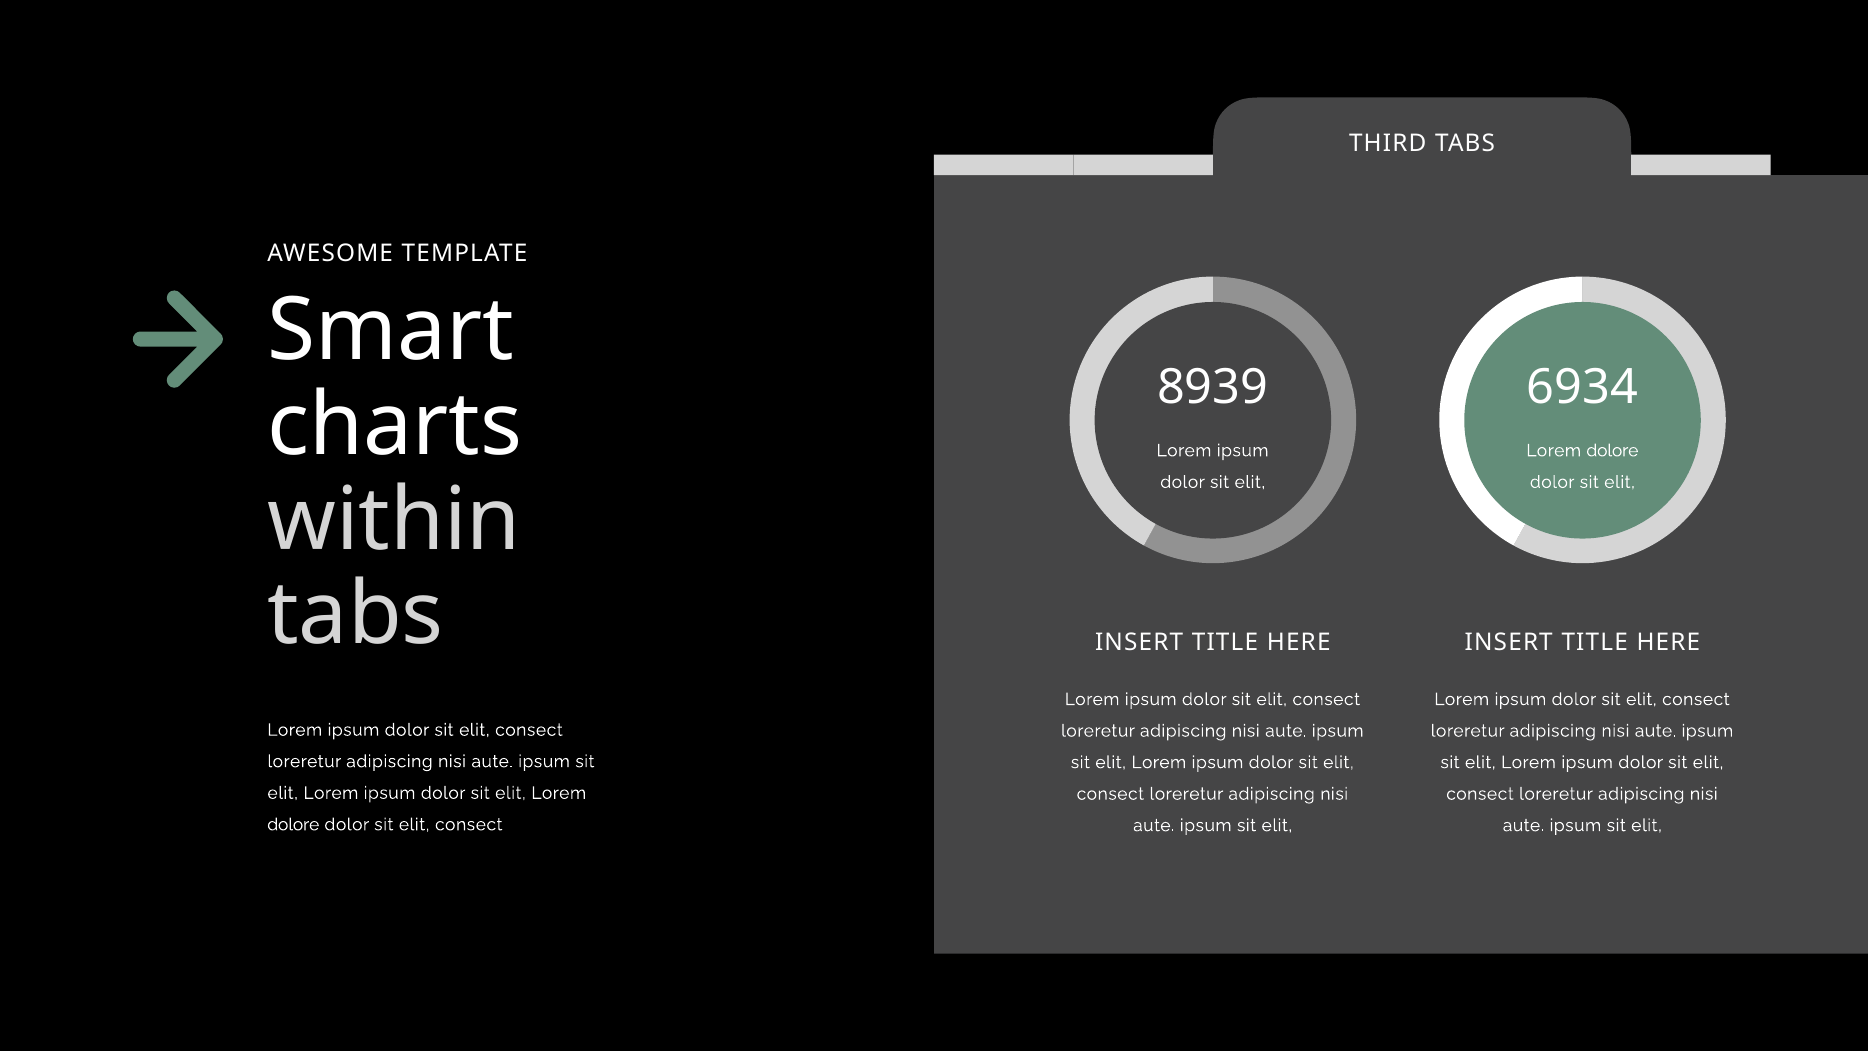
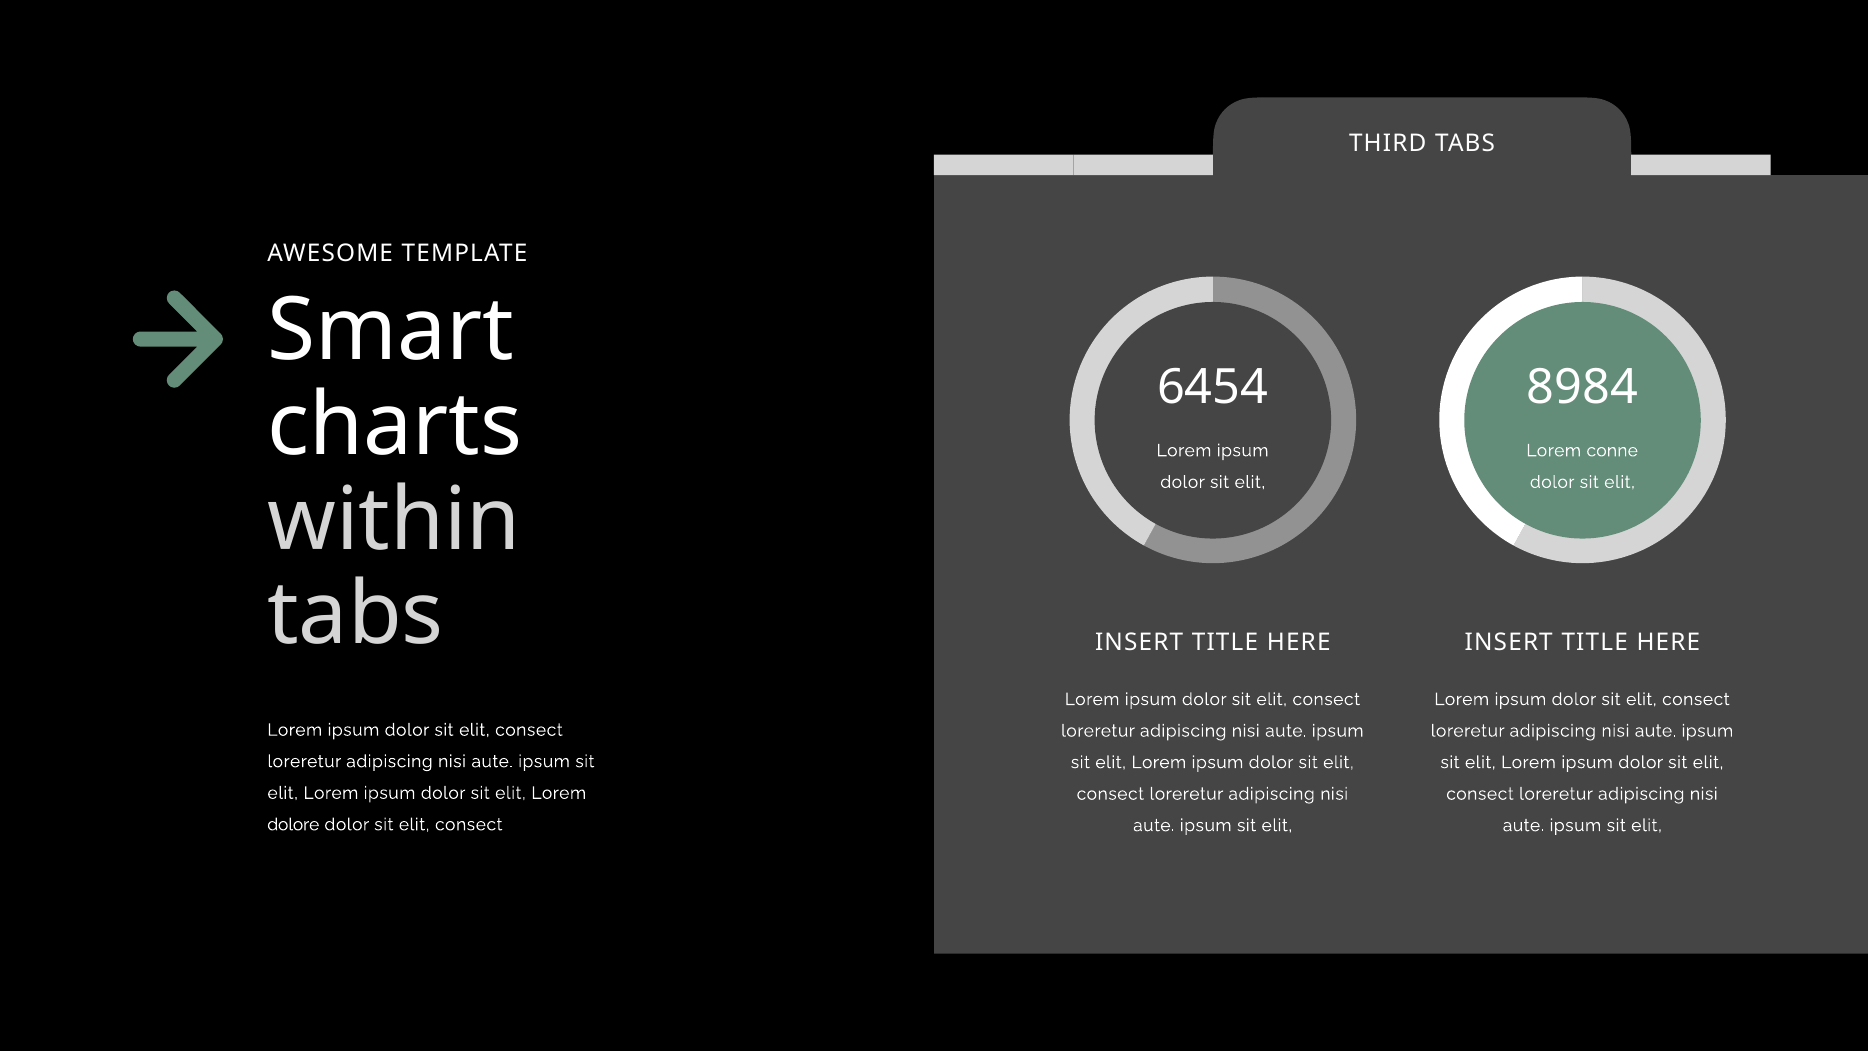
8939: 8939 -> 6454
6934: 6934 -> 8984
dolore at (1612, 450): dolore -> conne
